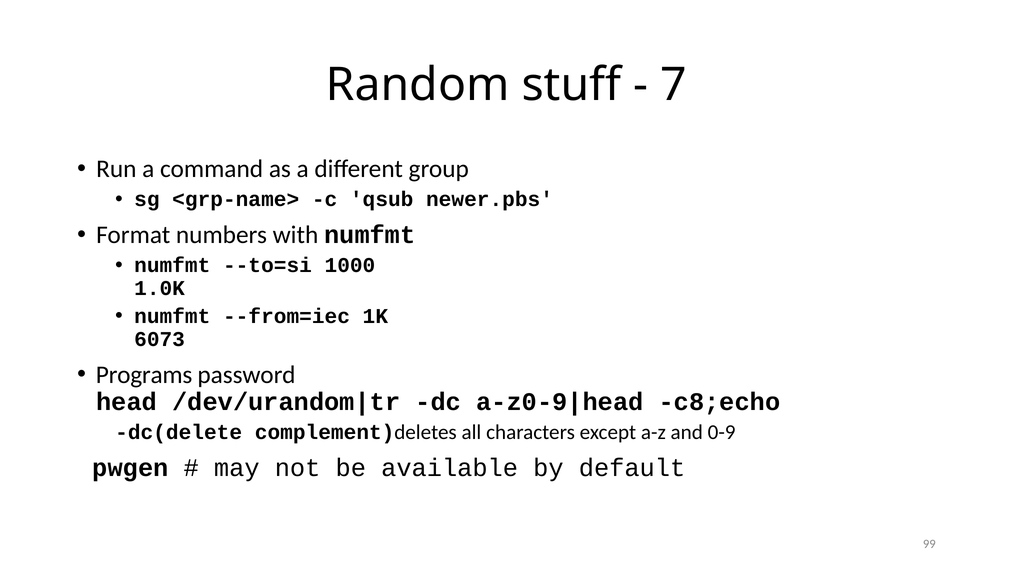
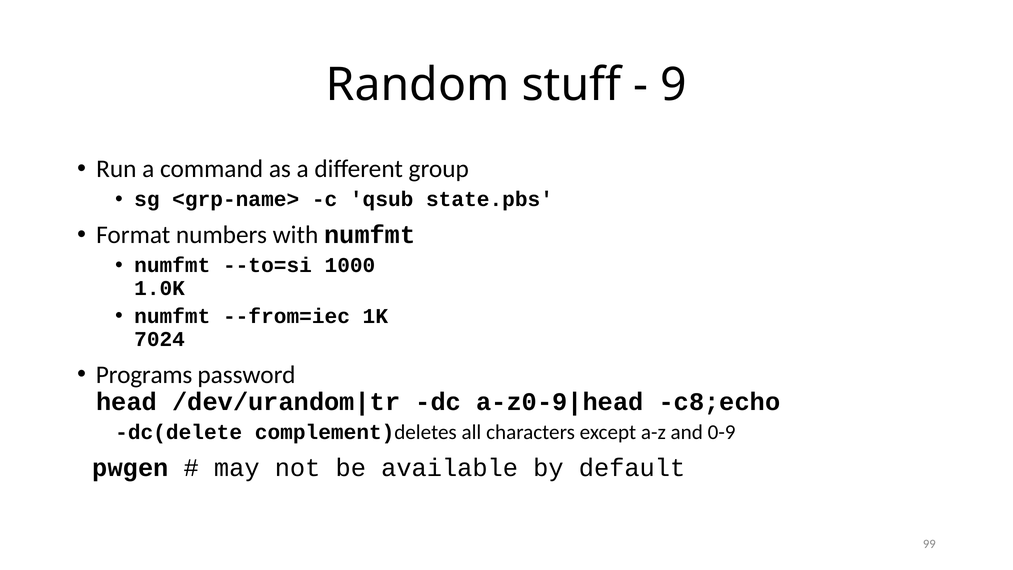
7: 7 -> 9
newer.pbs: newer.pbs -> state.pbs
6073: 6073 -> 7024
